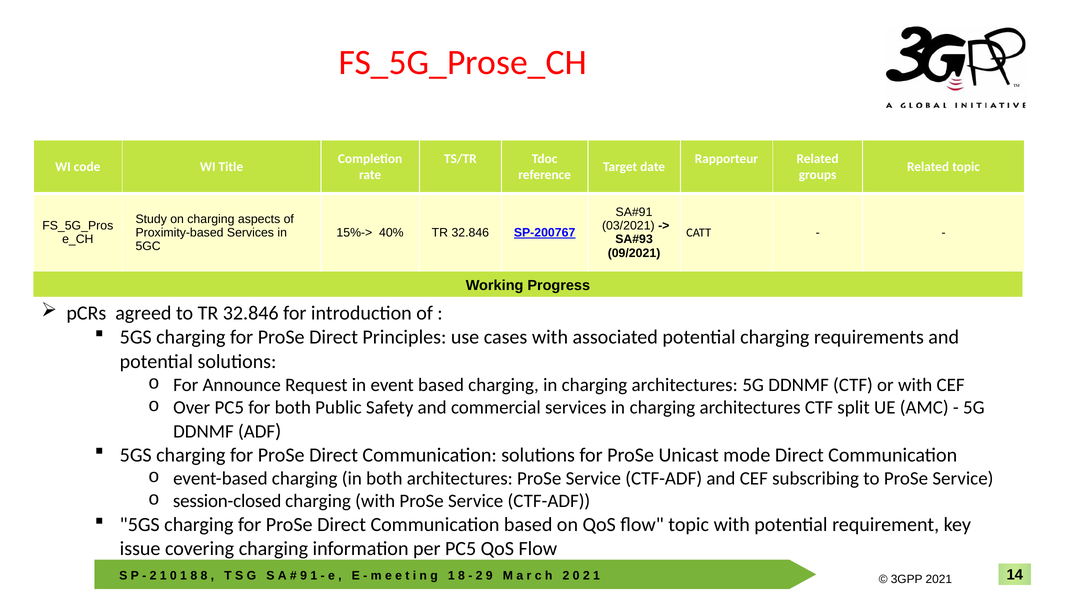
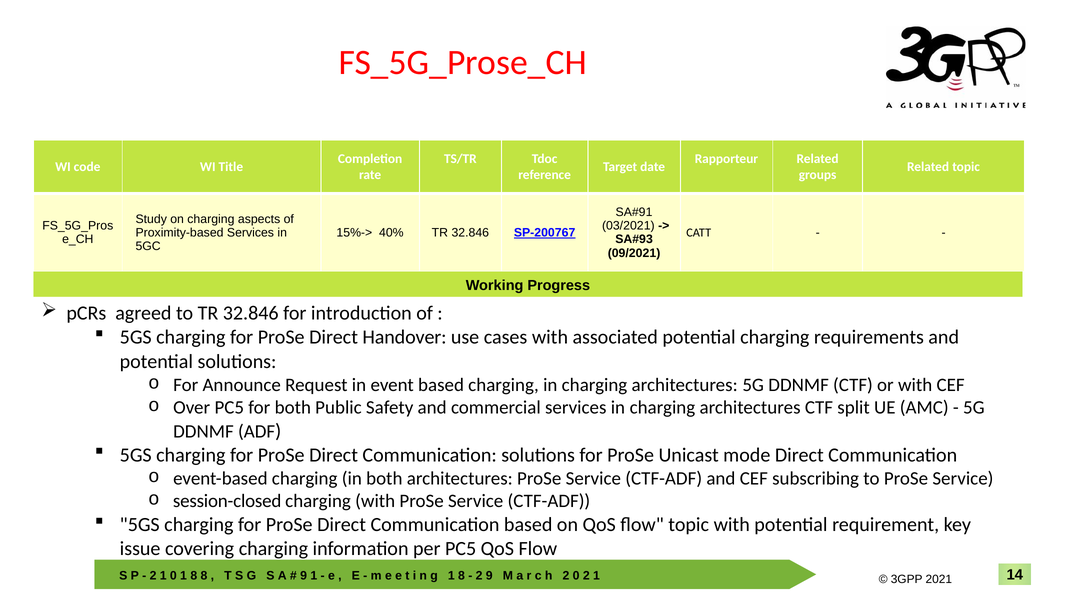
Principles: Principles -> Handover
